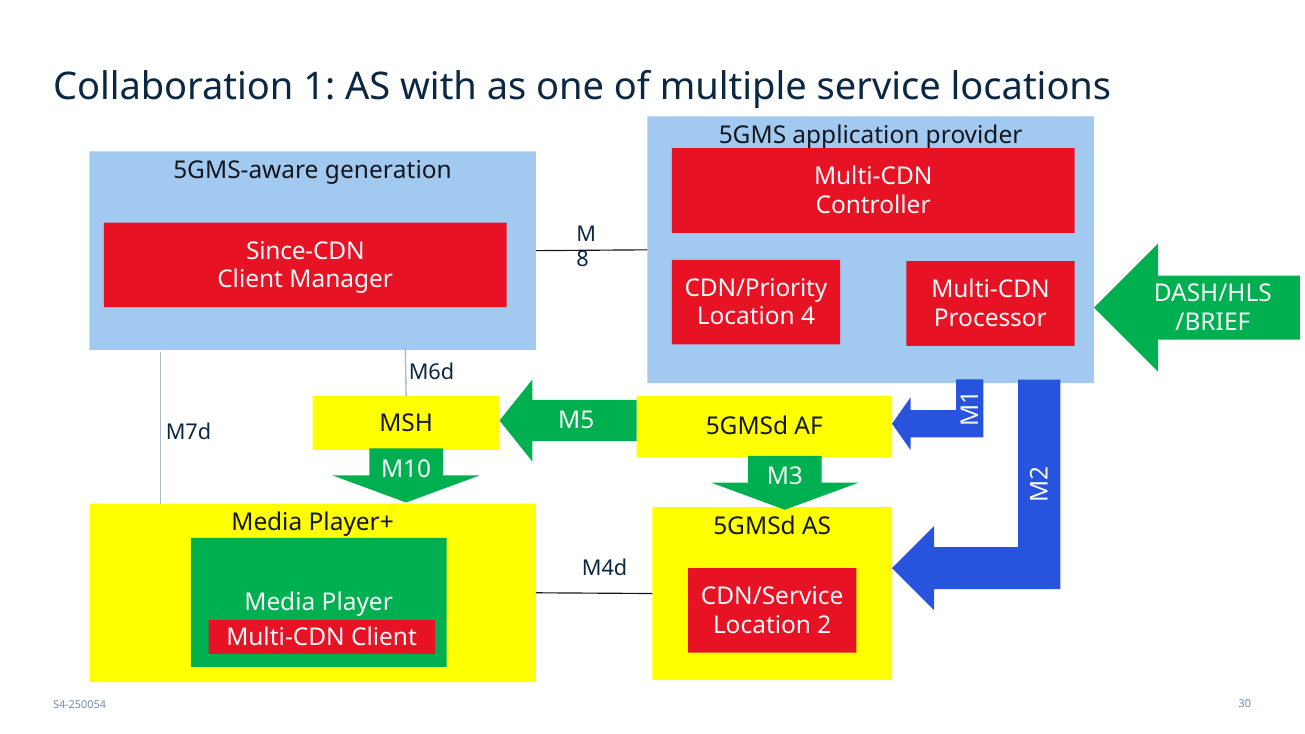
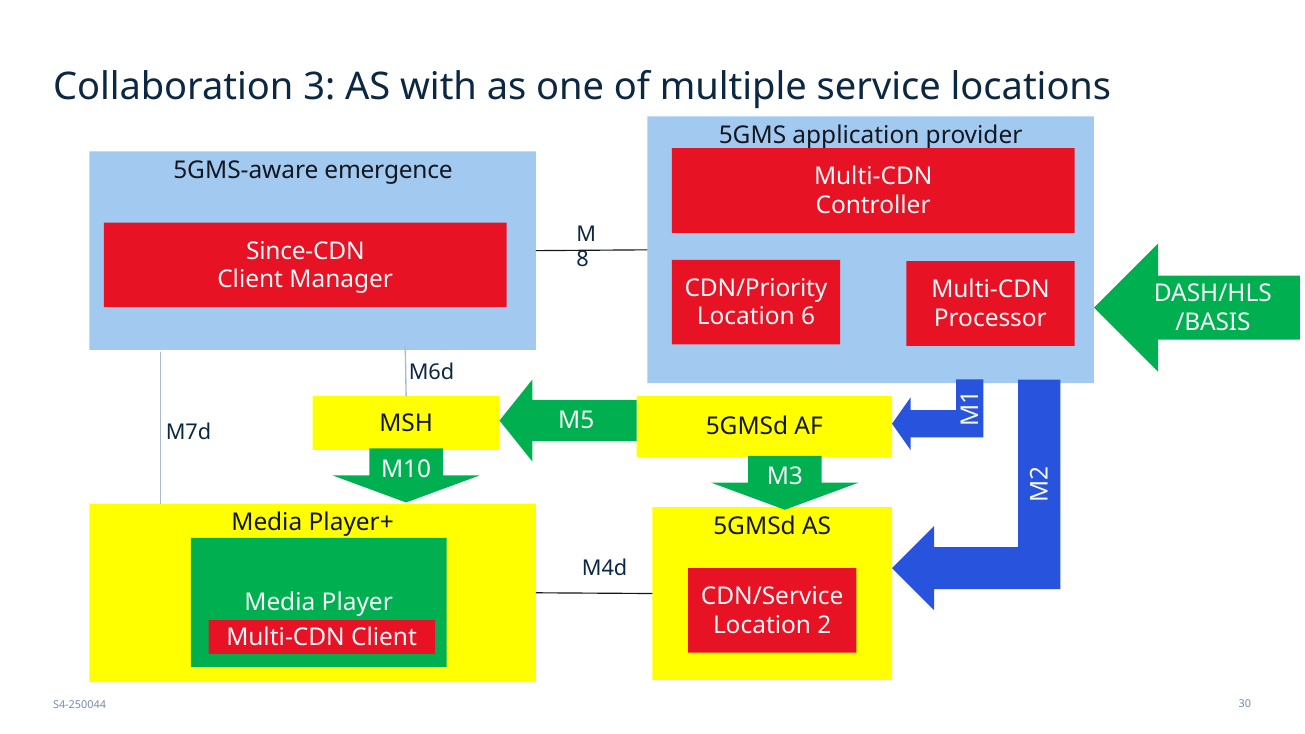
Collaboration 1: 1 -> 3
generation: generation -> emergence
4: 4 -> 6
/BRIEF: /BRIEF -> /BASIS
S4-250054: S4-250054 -> S4-250044
